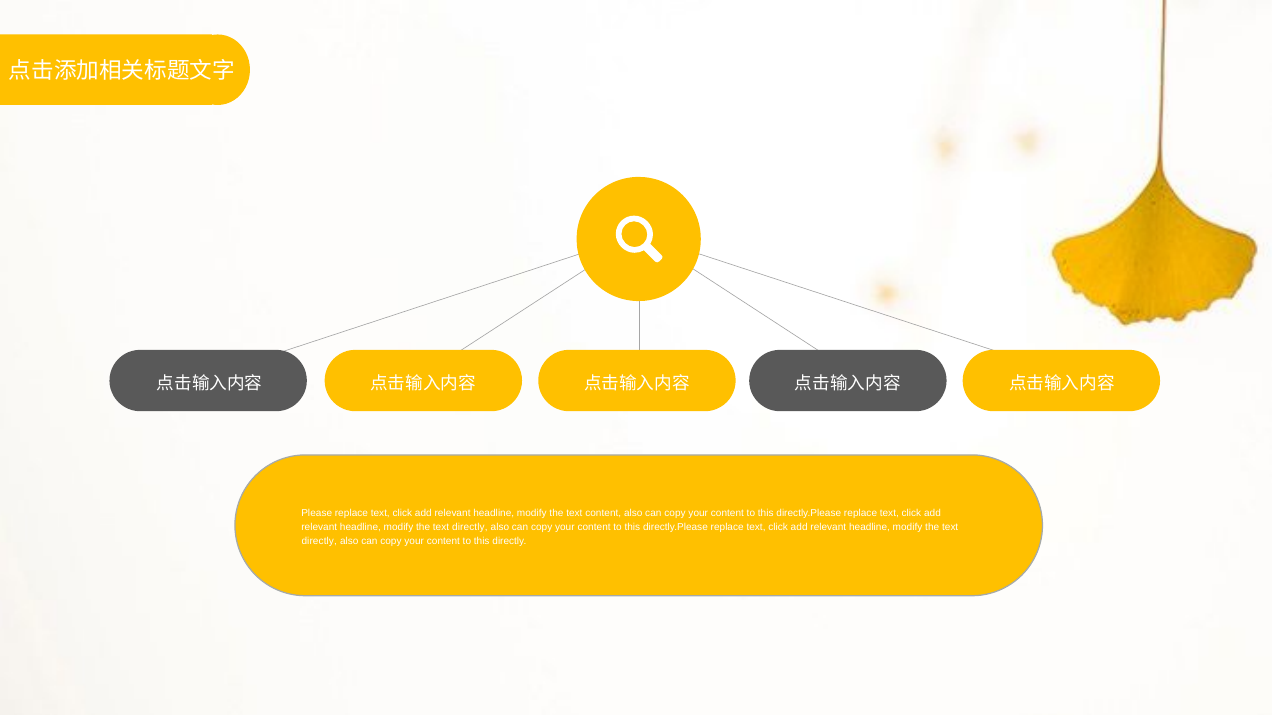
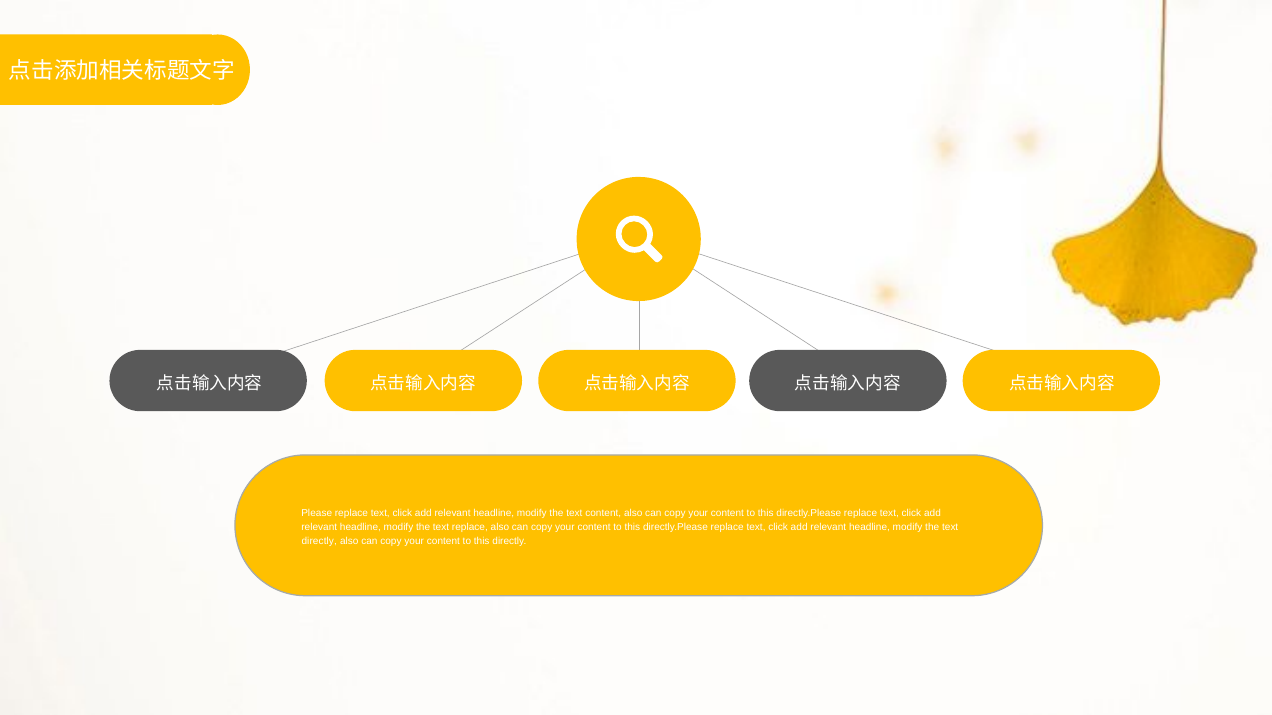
directly at (470, 528): directly -> replace
